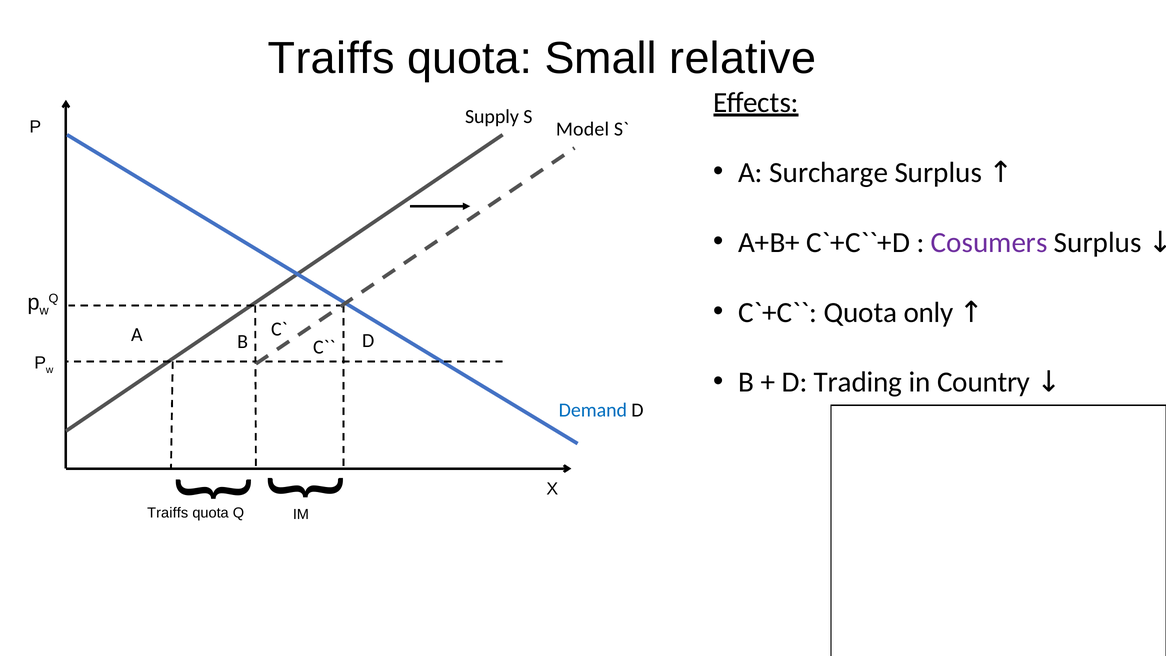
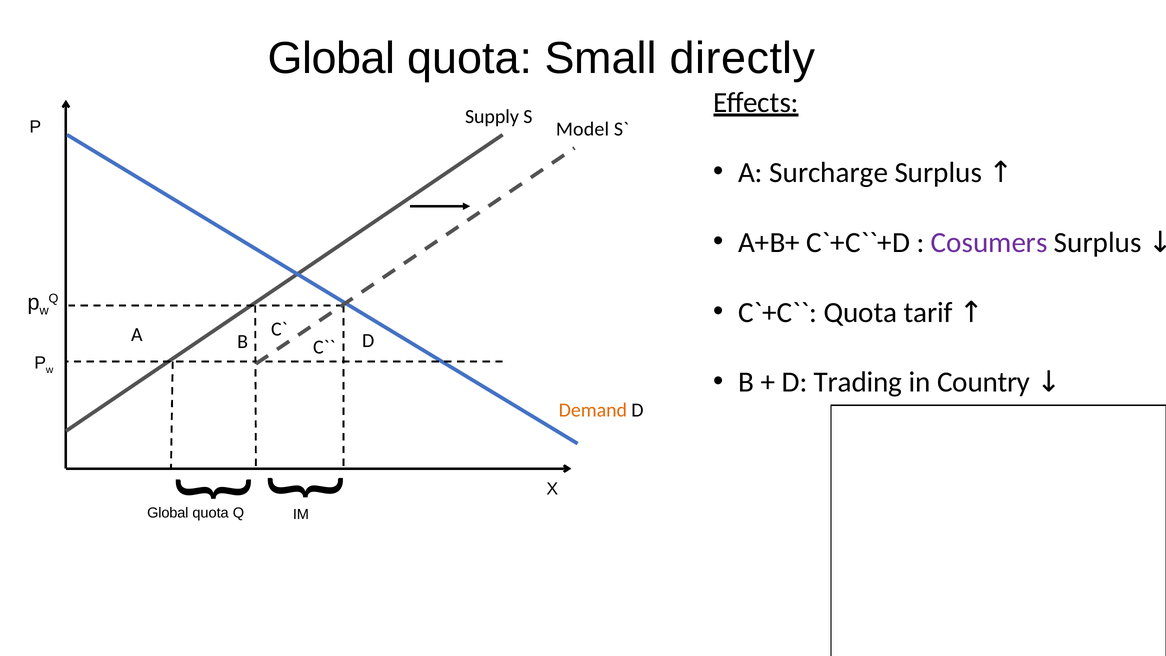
Traiffs at (331, 58): Traiffs -> Global
relative: relative -> directly
only: only -> tarif
Demand colour: blue -> orange
Traiffs at (168, 513): Traiffs -> Global
